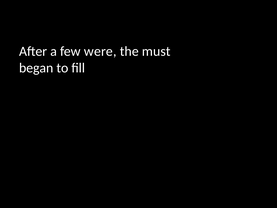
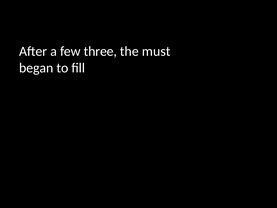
were: were -> three
